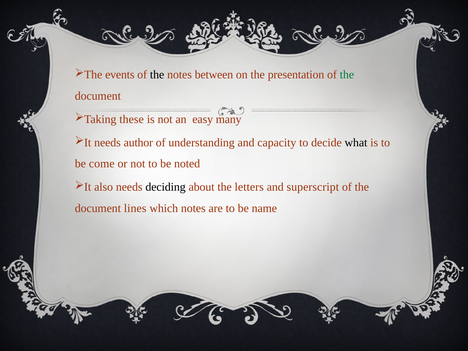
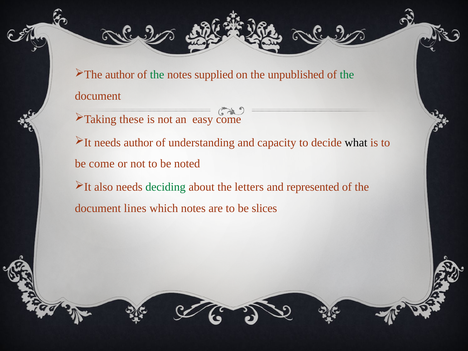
events at (120, 75): events -> author
the at (157, 75) colour: black -> green
between: between -> supplied
presentation: presentation -> unpublished
easy many: many -> come
deciding colour: black -> green
superscript: superscript -> represented
name: name -> slices
